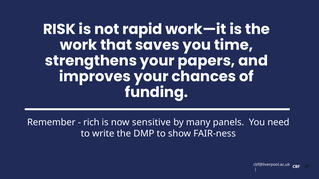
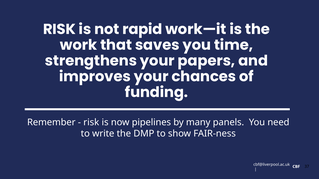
rich at (91, 123): rich -> risk
sensitive: sensitive -> pipelines
